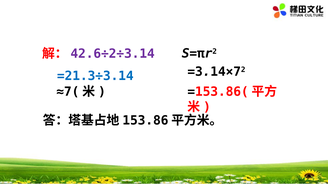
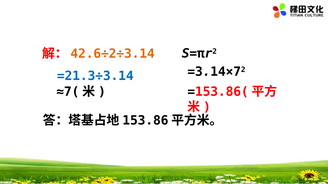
42.6÷2÷3.14 colour: purple -> orange
